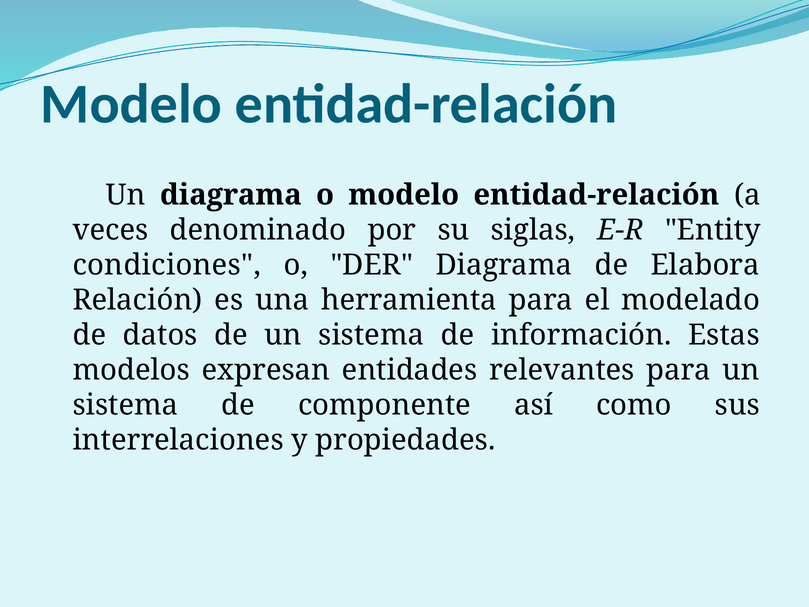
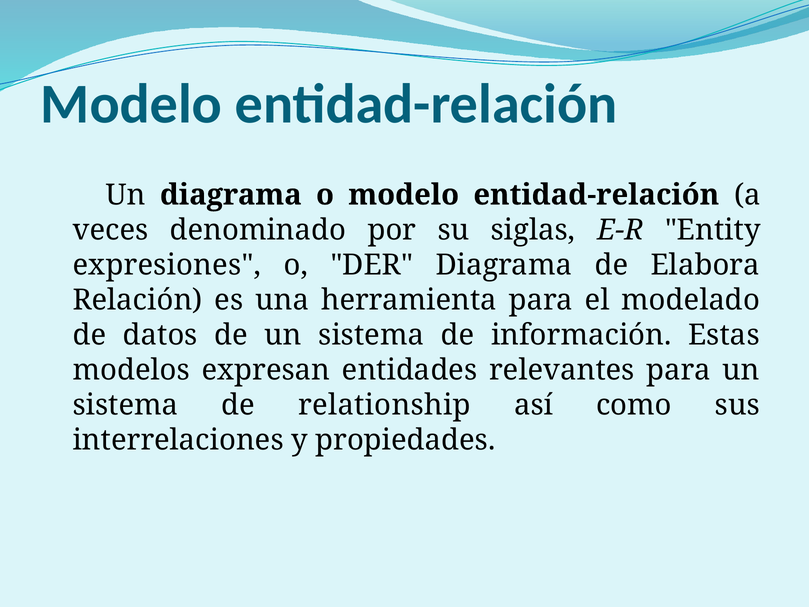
condiciones: condiciones -> expresiones
componente: componente -> relationship
